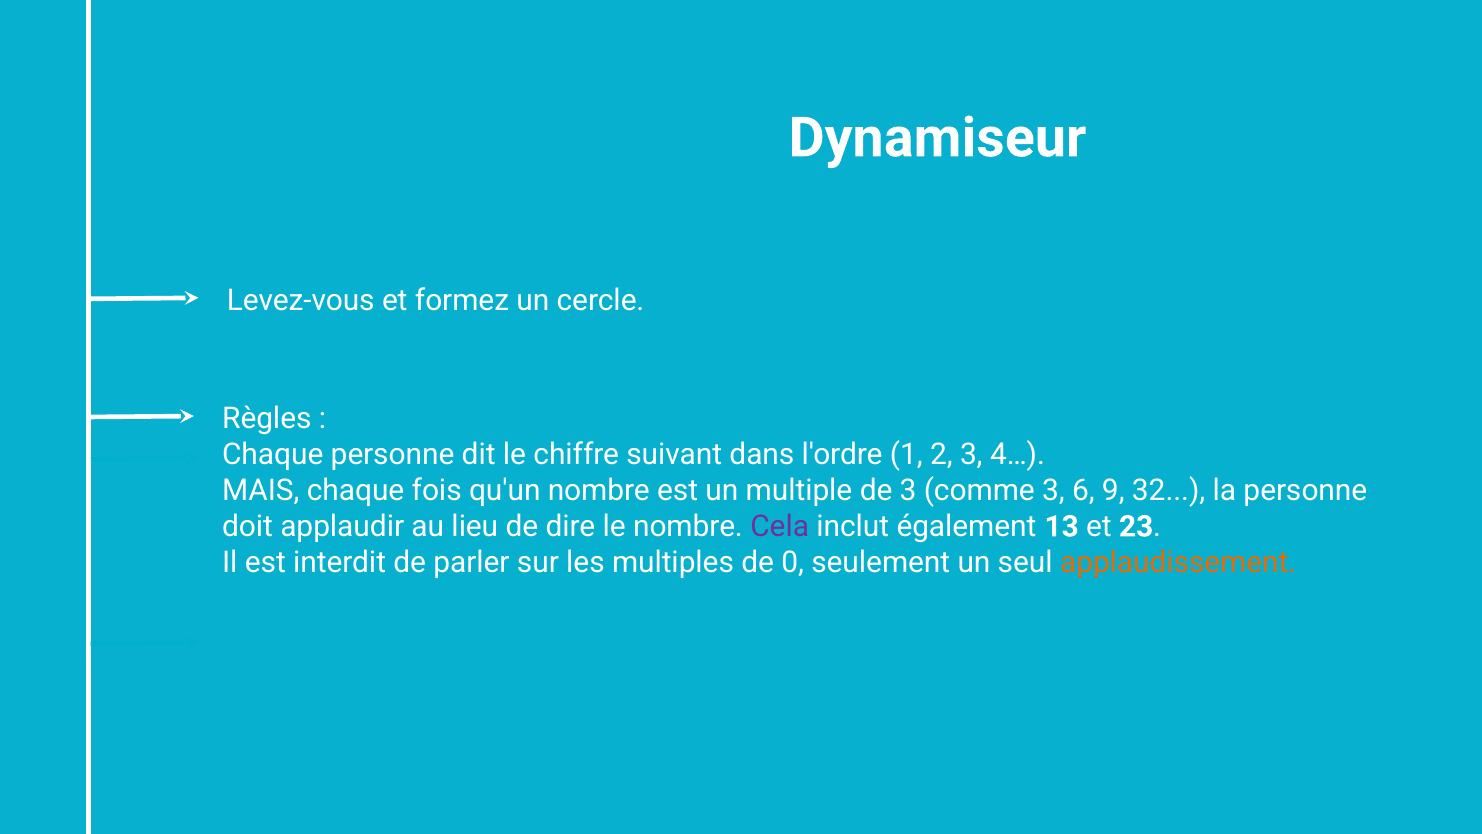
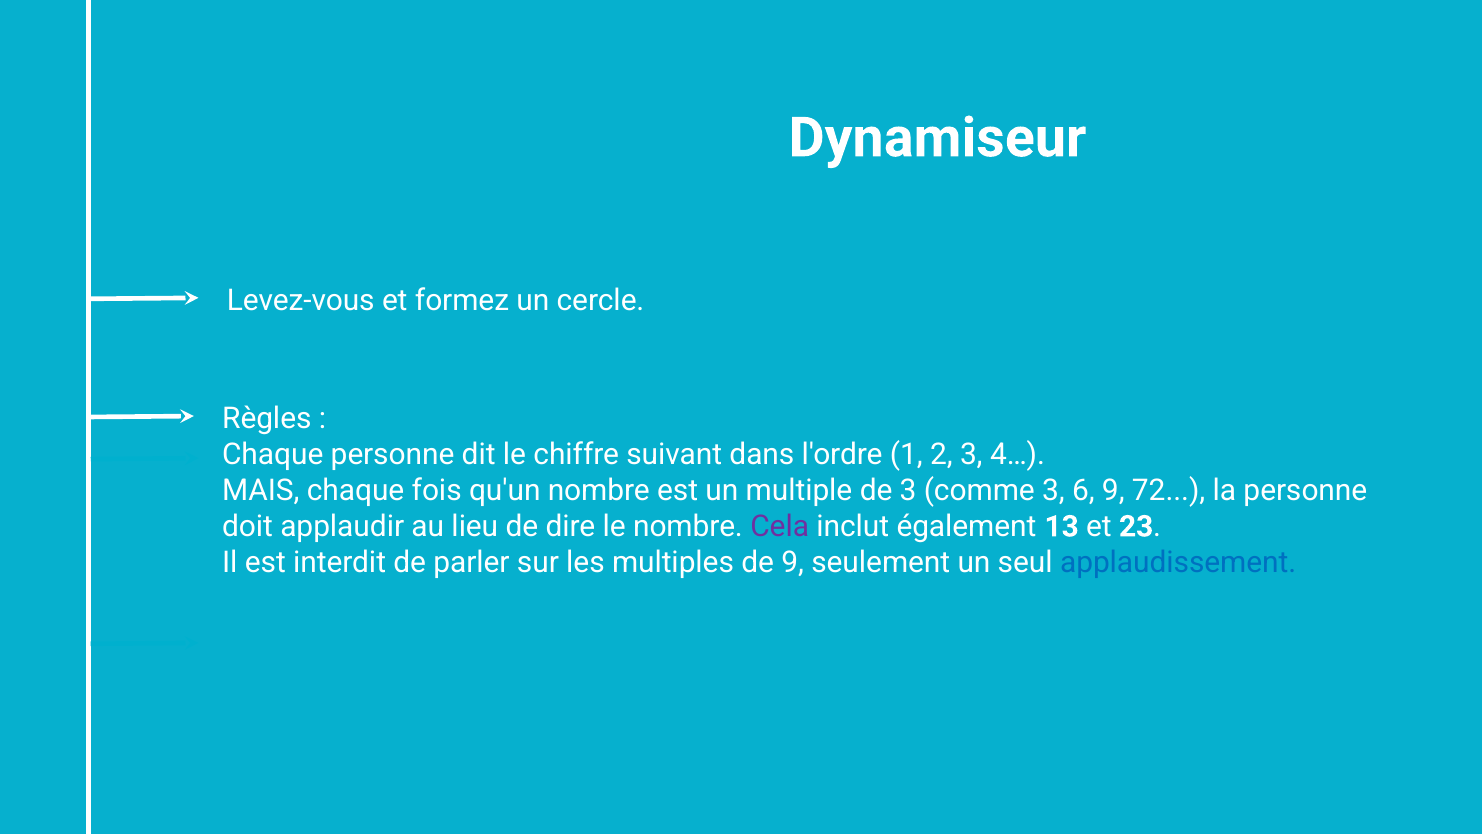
32: 32 -> 72
de 0: 0 -> 9
applaudissement colour: orange -> blue
